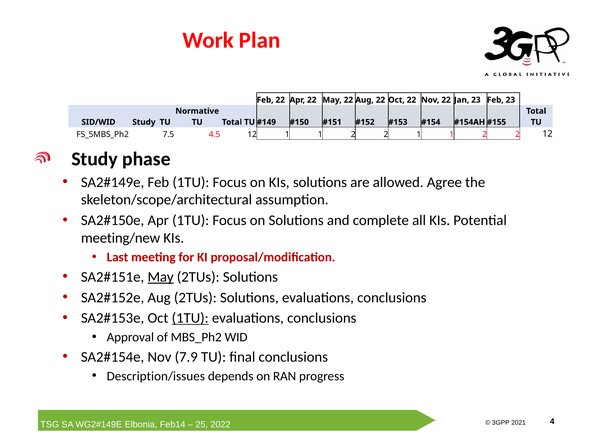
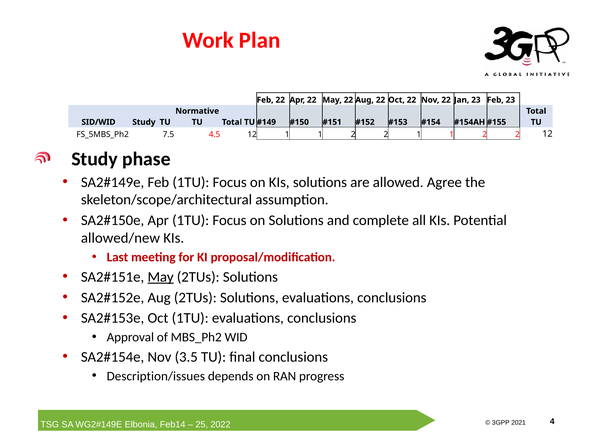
meeting/new: meeting/new -> allowed/new
1TU at (190, 319) underline: present -> none
7.9: 7.9 -> 3.5
